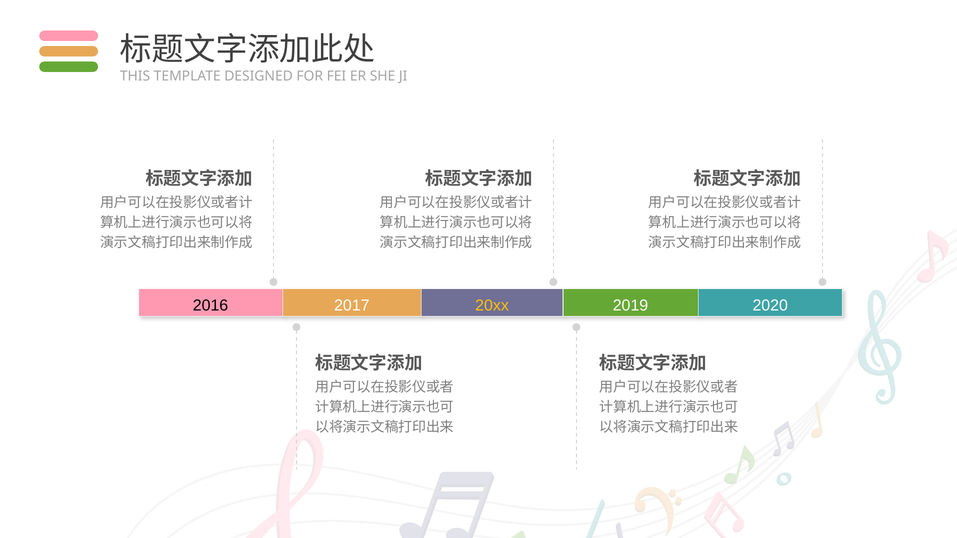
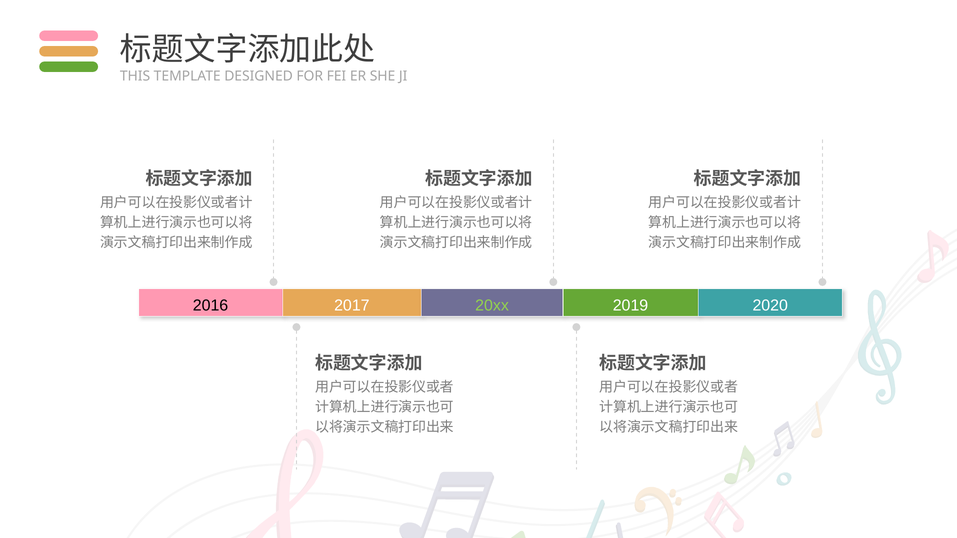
20xx colour: yellow -> light green
